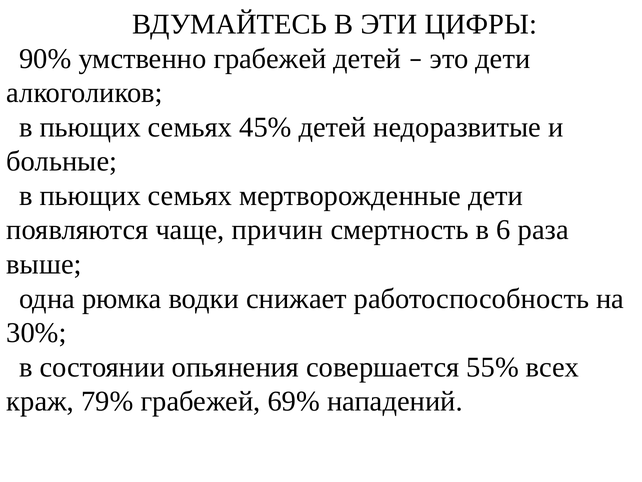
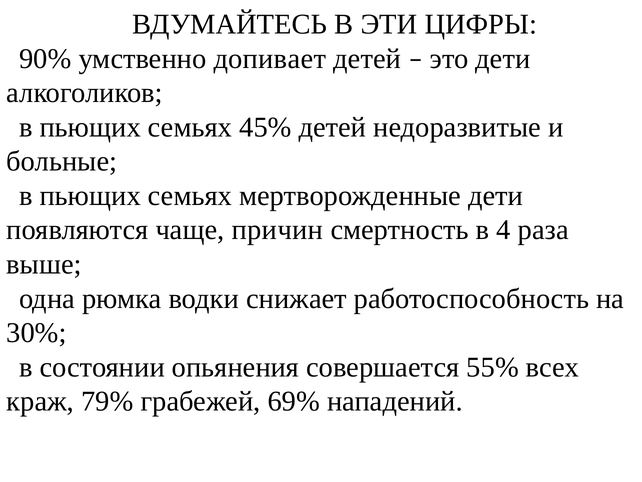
умственно грабежей: грабежей -> допивает
6: 6 -> 4
